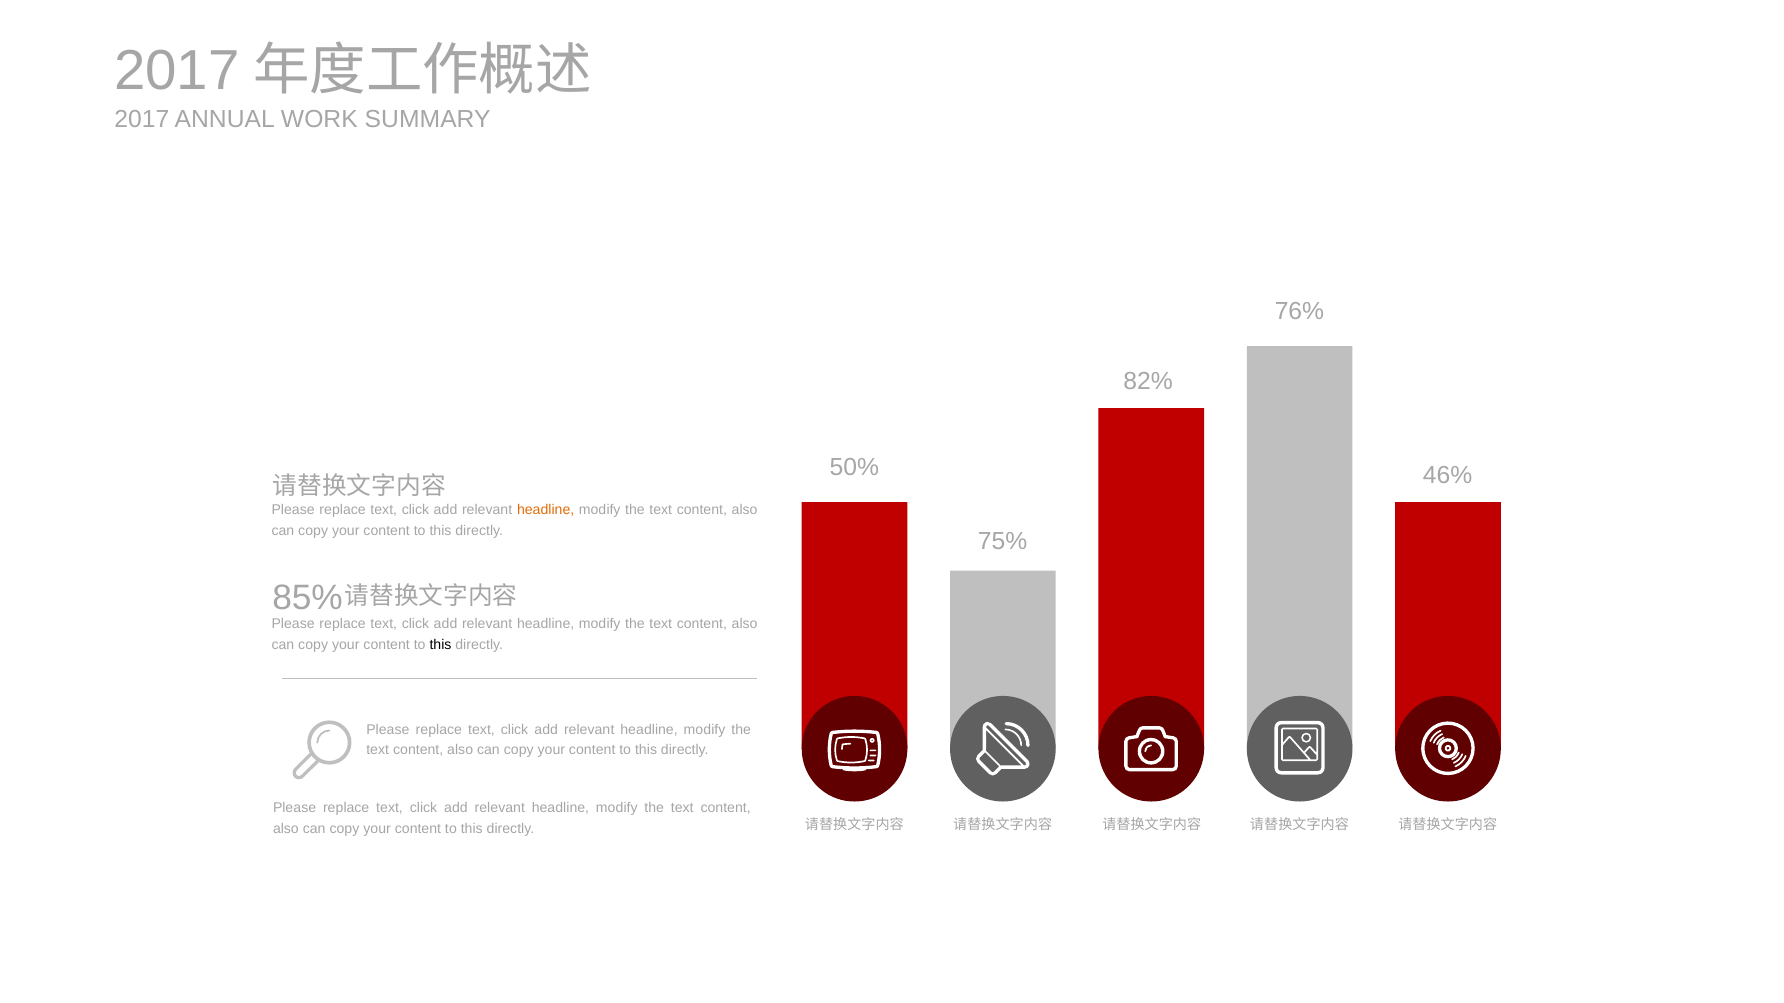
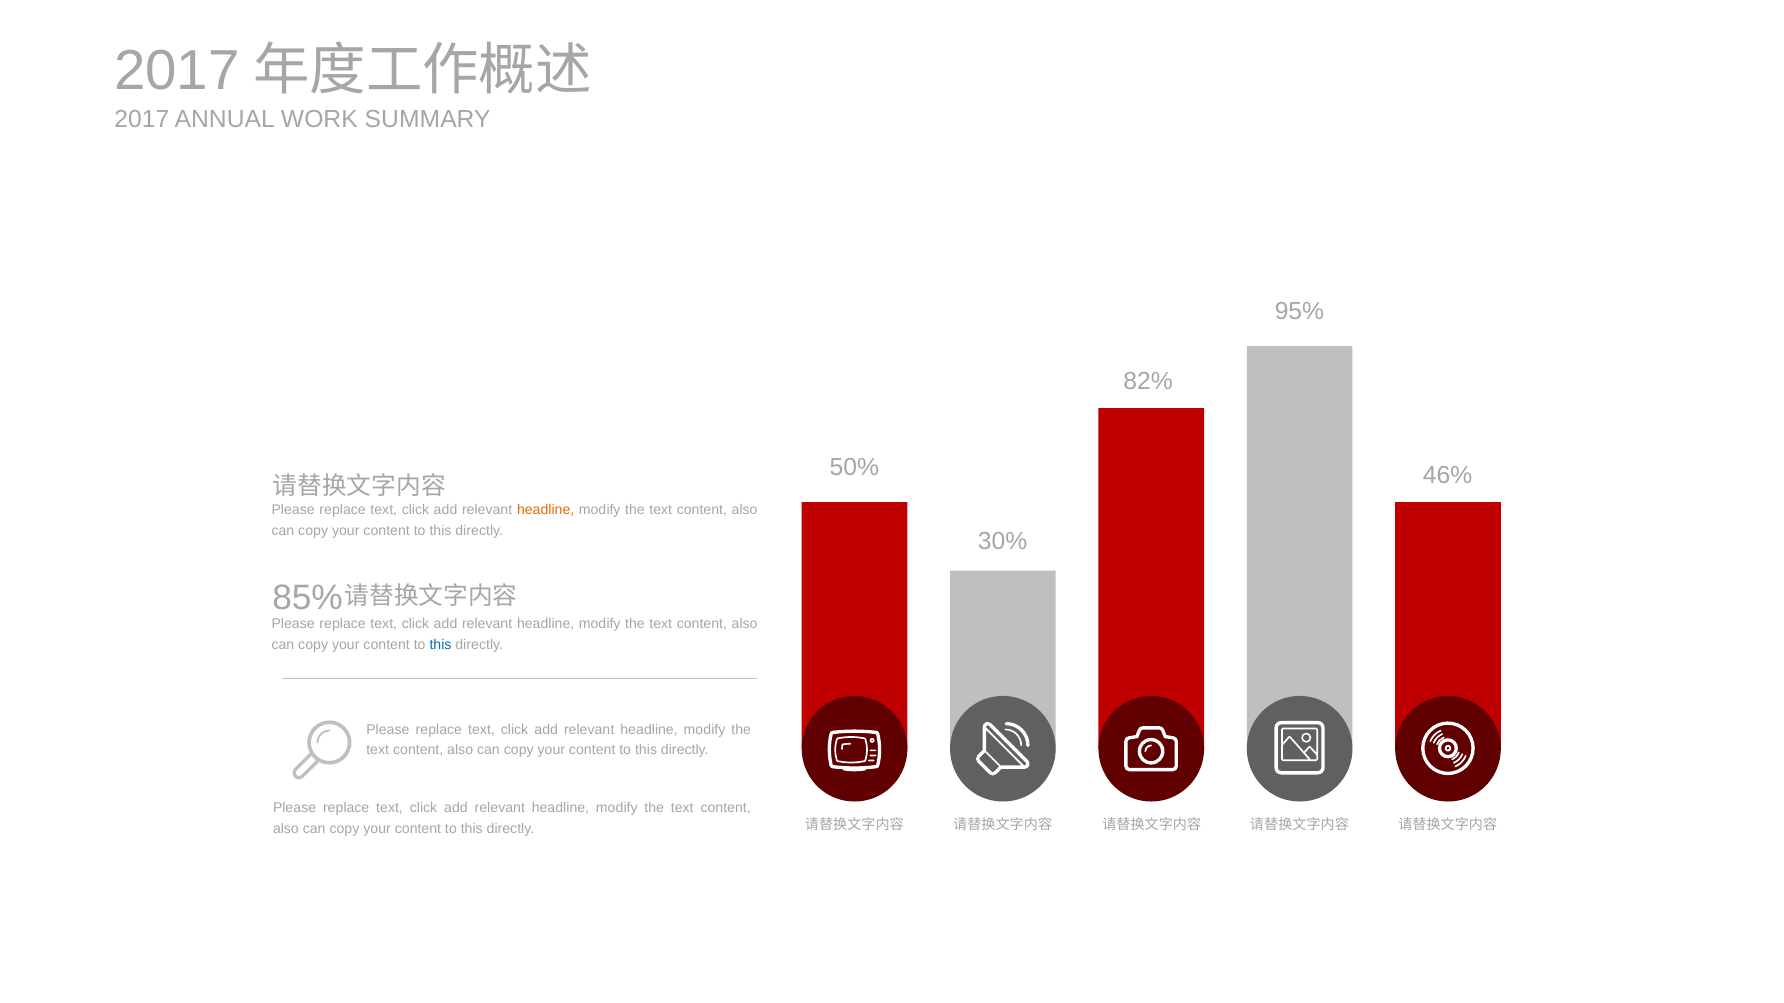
76%: 76% -> 95%
75%: 75% -> 30%
this at (440, 645) colour: black -> blue
